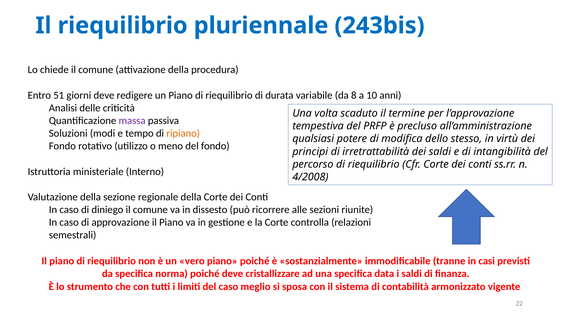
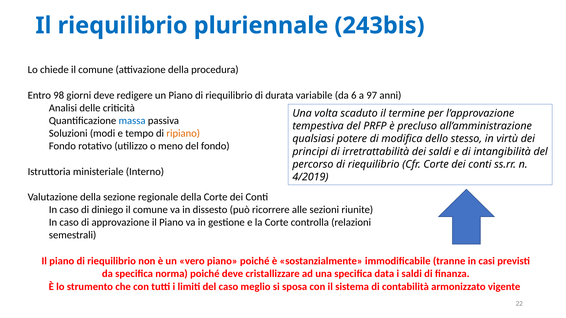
51: 51 -> 98
8: 8 -> 6
10: 10 -> 97
massa colour: purple -> blue
4/2008: 4/2008 -> 4/2019
